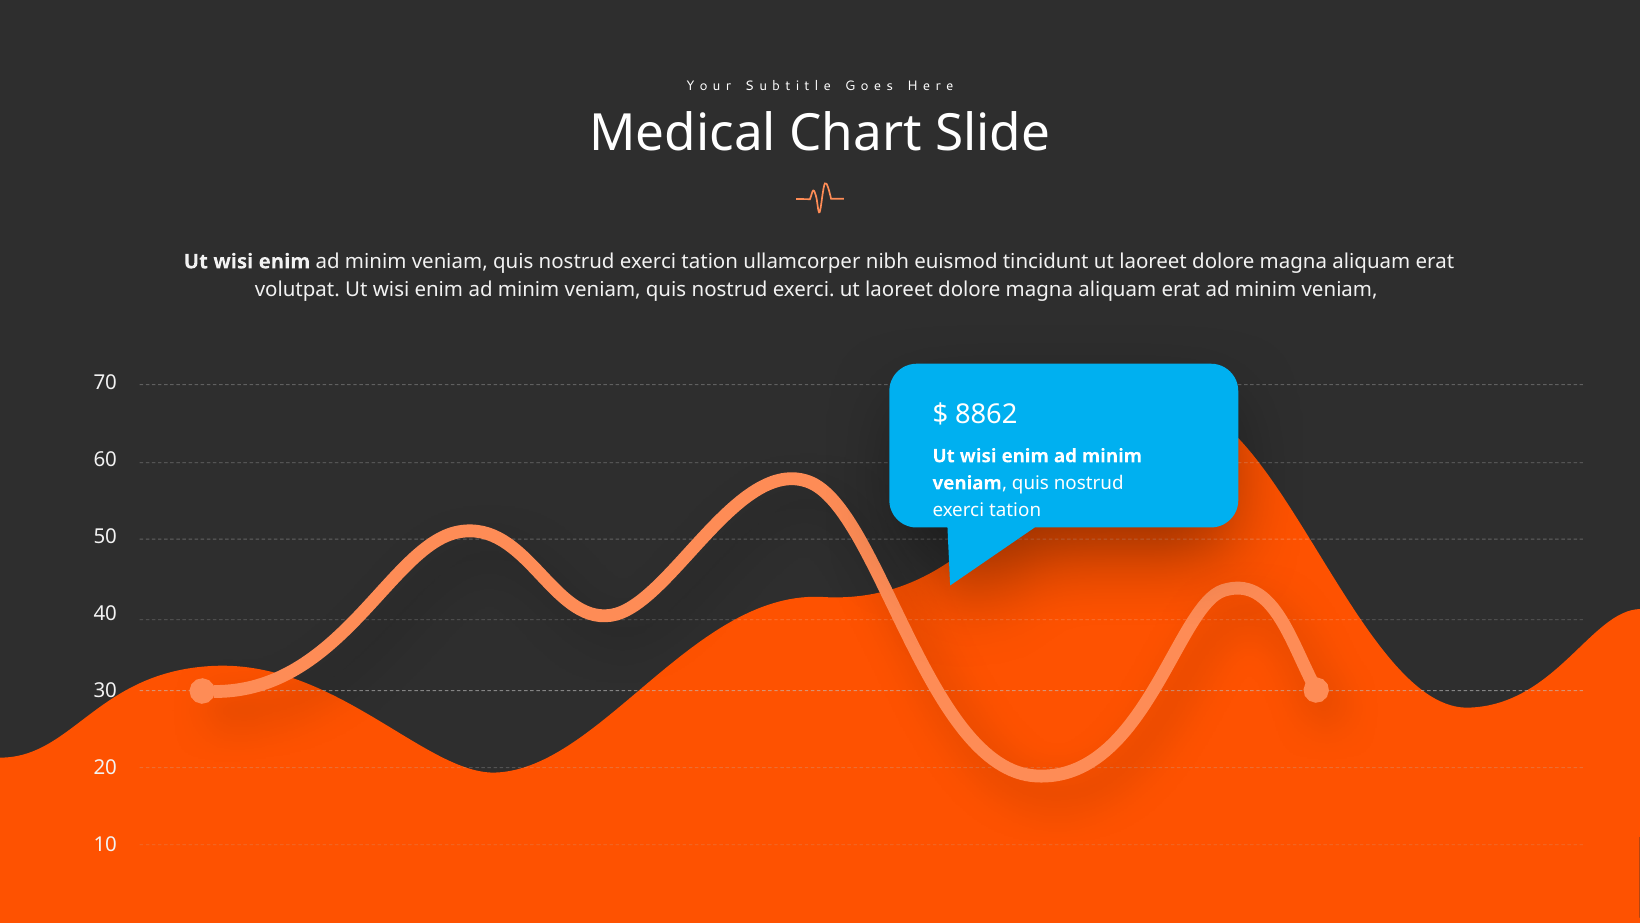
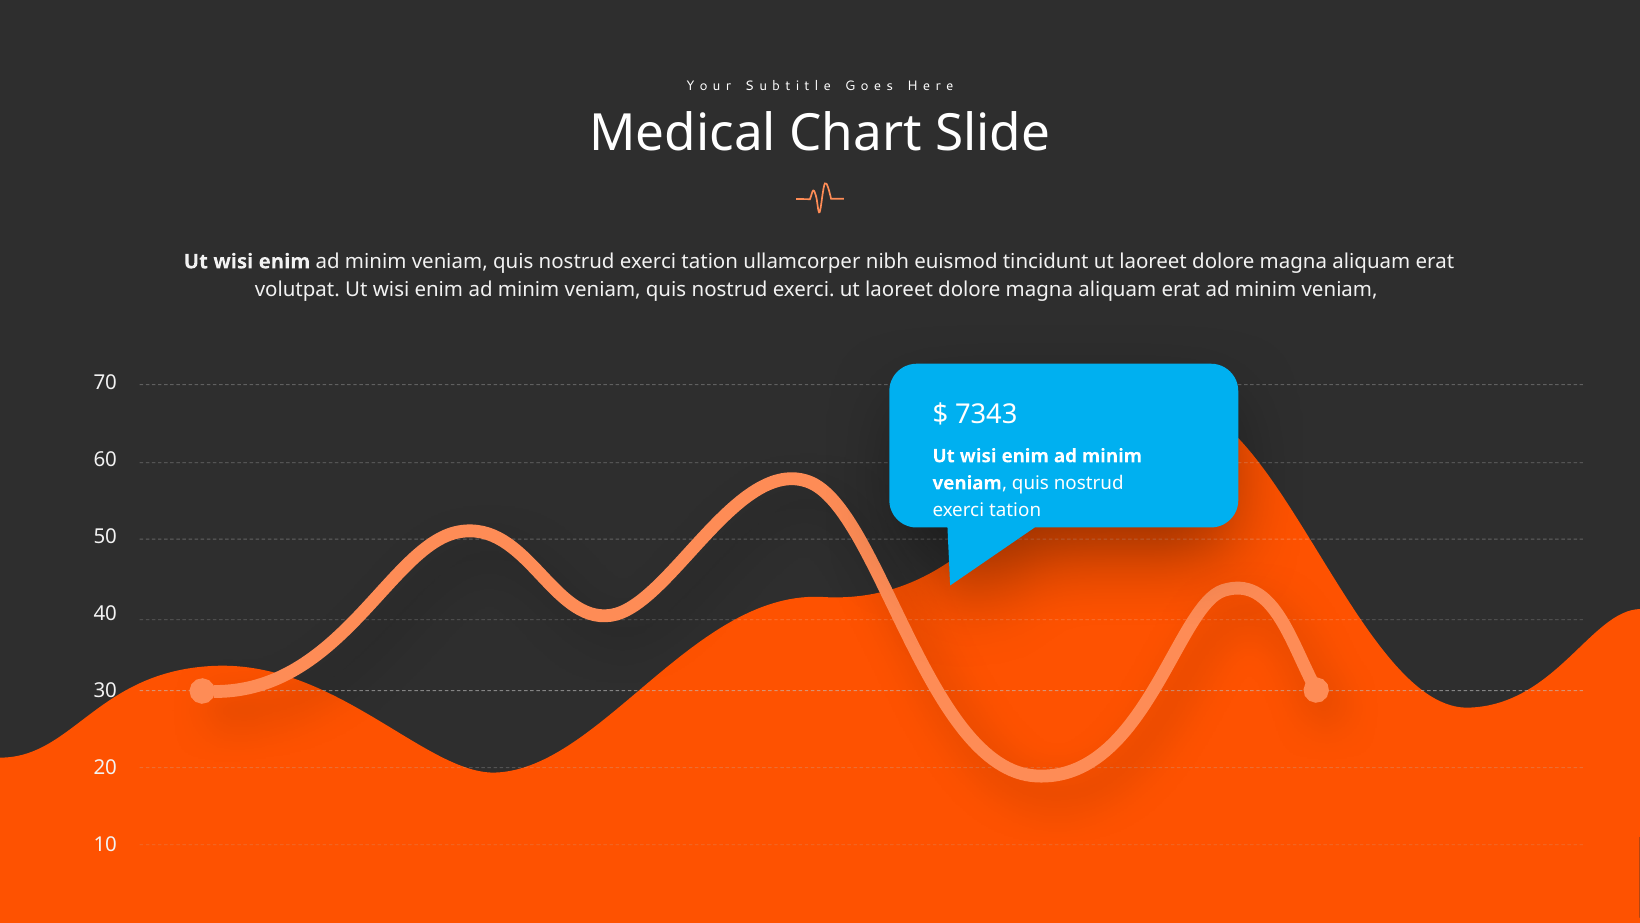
8862: 8862 -> 7343
